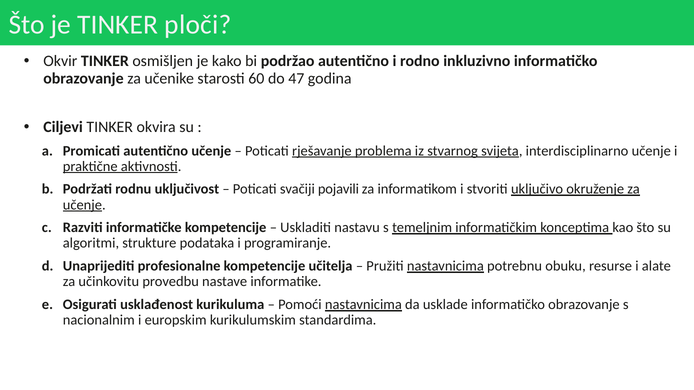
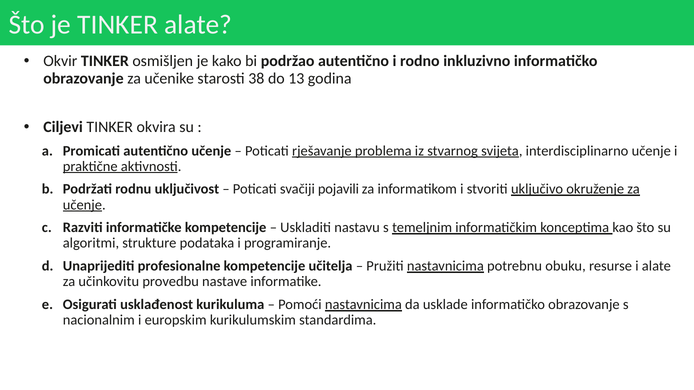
TINKER ploči: ploči -> alate
60: 60 -> 38
47: 47 -> 13
